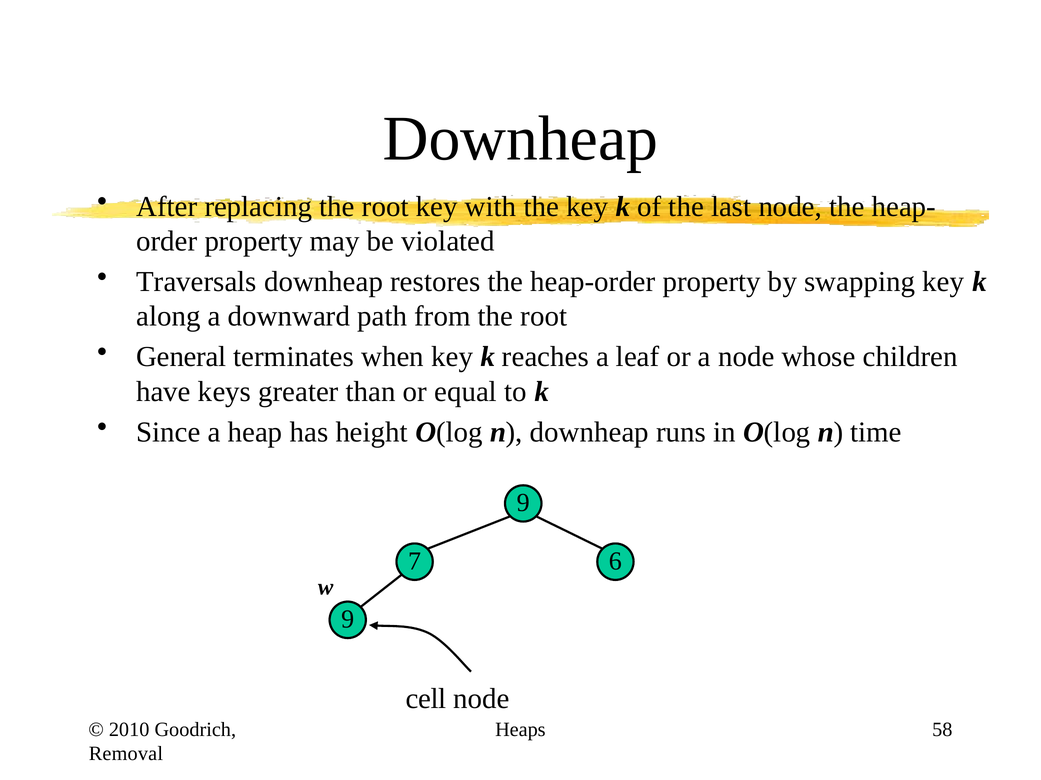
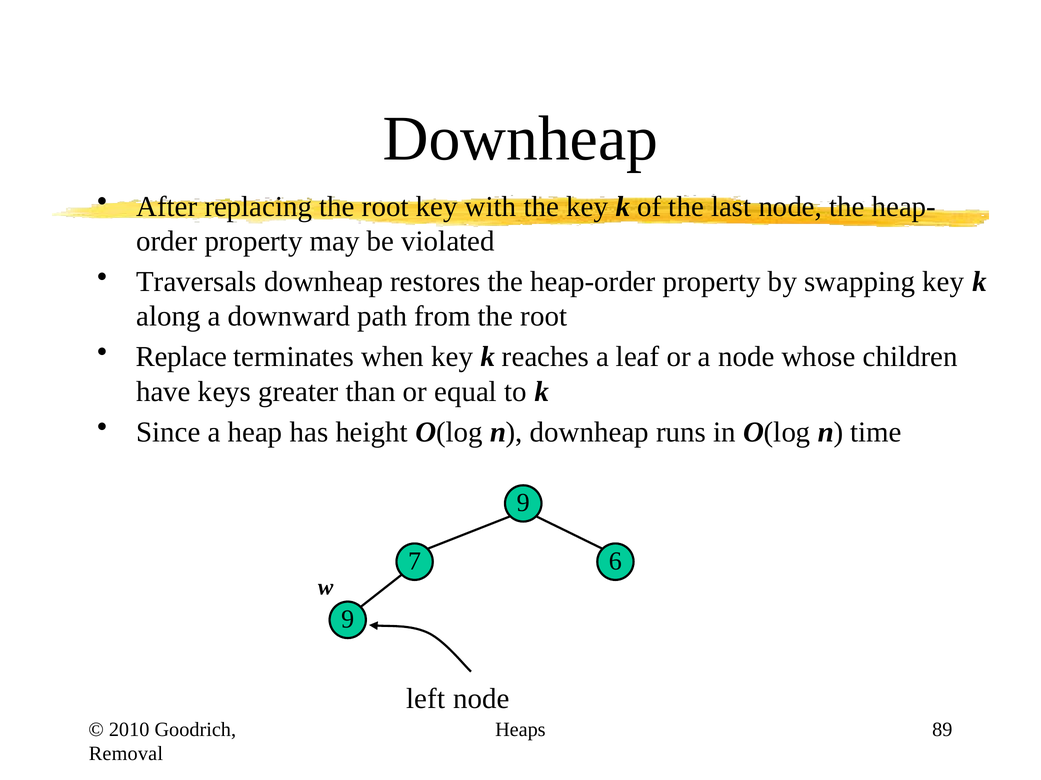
General: General -> Replace
cell: cell -> left
58: 58 -> 89
